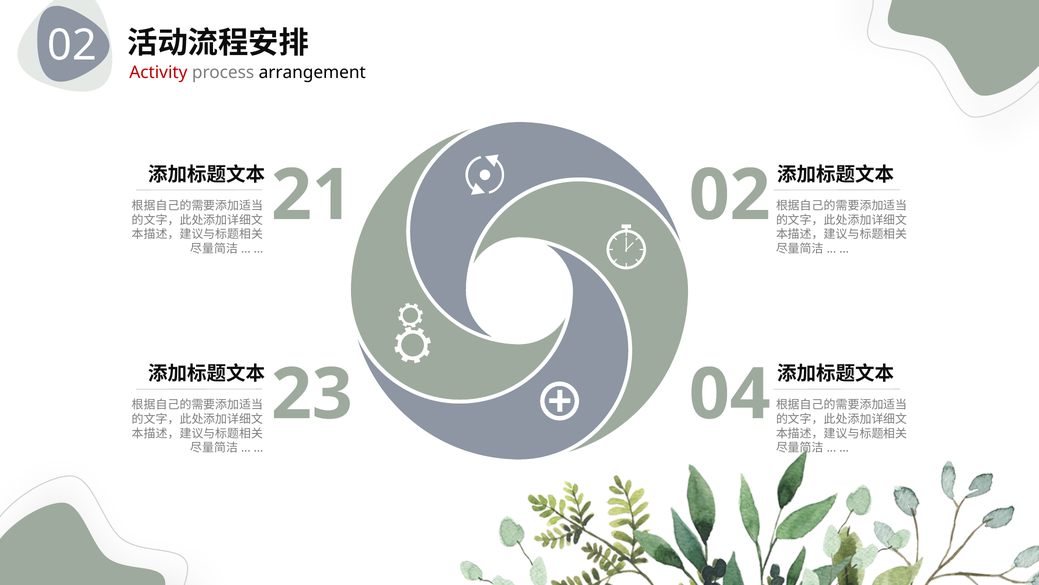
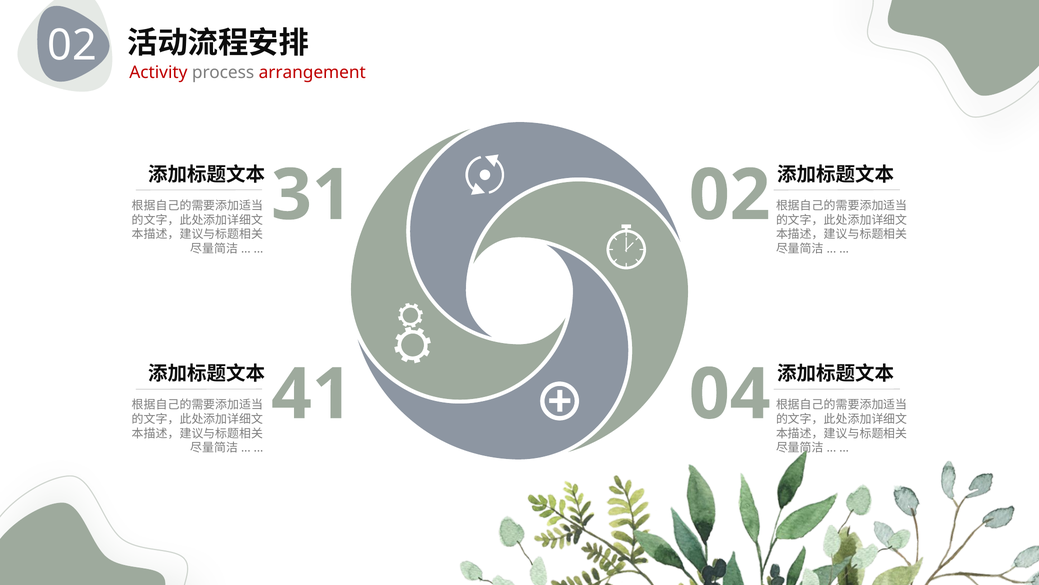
arrangement colour: black -> red
21: 21 -> 31
23: 23 -> 41
